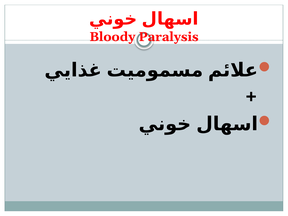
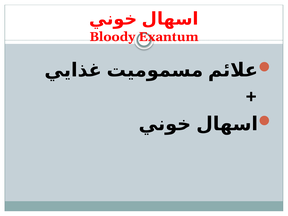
Paralysis: Paralysis -> Exantum
